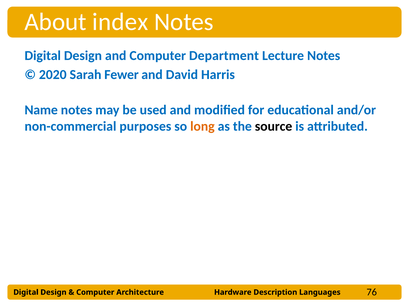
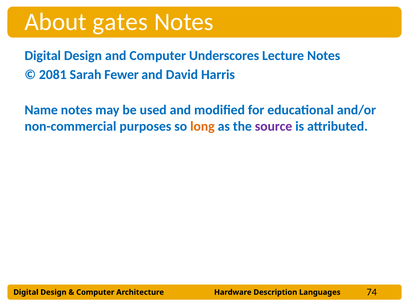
index: index -> gates
Department: Department -> Underscores
2020: 2020 -> 2081
source colour: black -> purple
76: 76 -> 74
